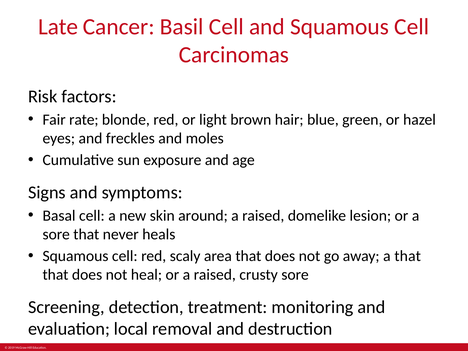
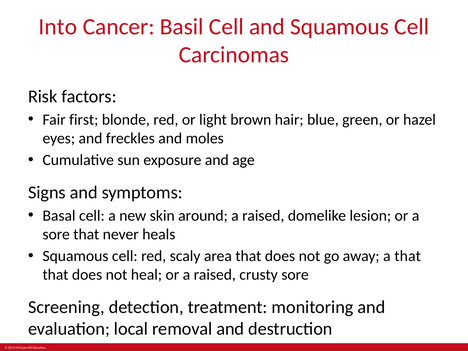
Late: Late -> Into
rate: rate -> first
